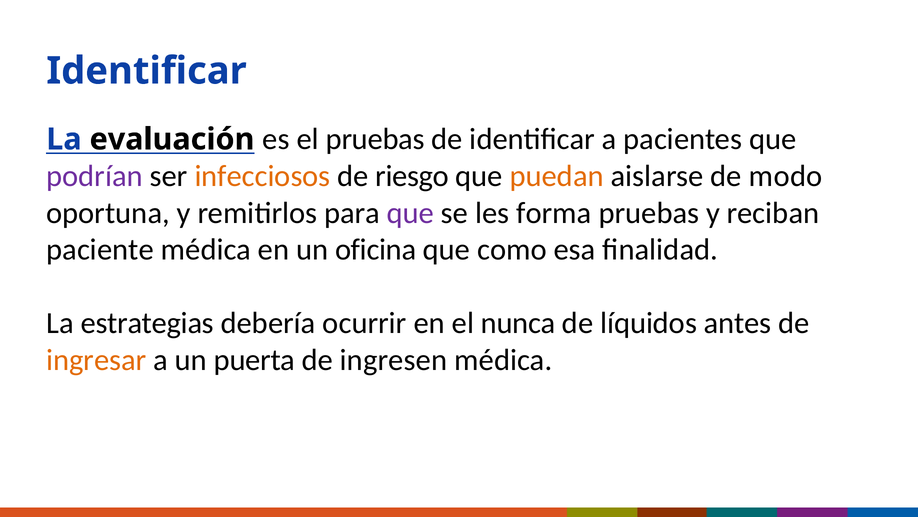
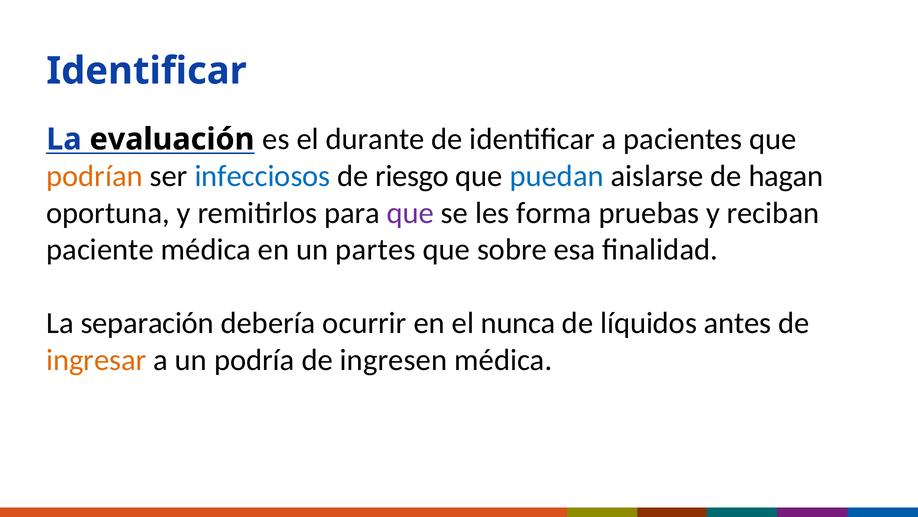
el pruebas: pruebas -> durante
podrían colour: purple -> orange
infecciosos colour: orange -> blue
puedan colour: orange -> blue
modo: modo -> hagan
oficina: oficina -> partes
como: como -> sobre
estrategias: estrategias -> separación
puerta: puerta -> podría
